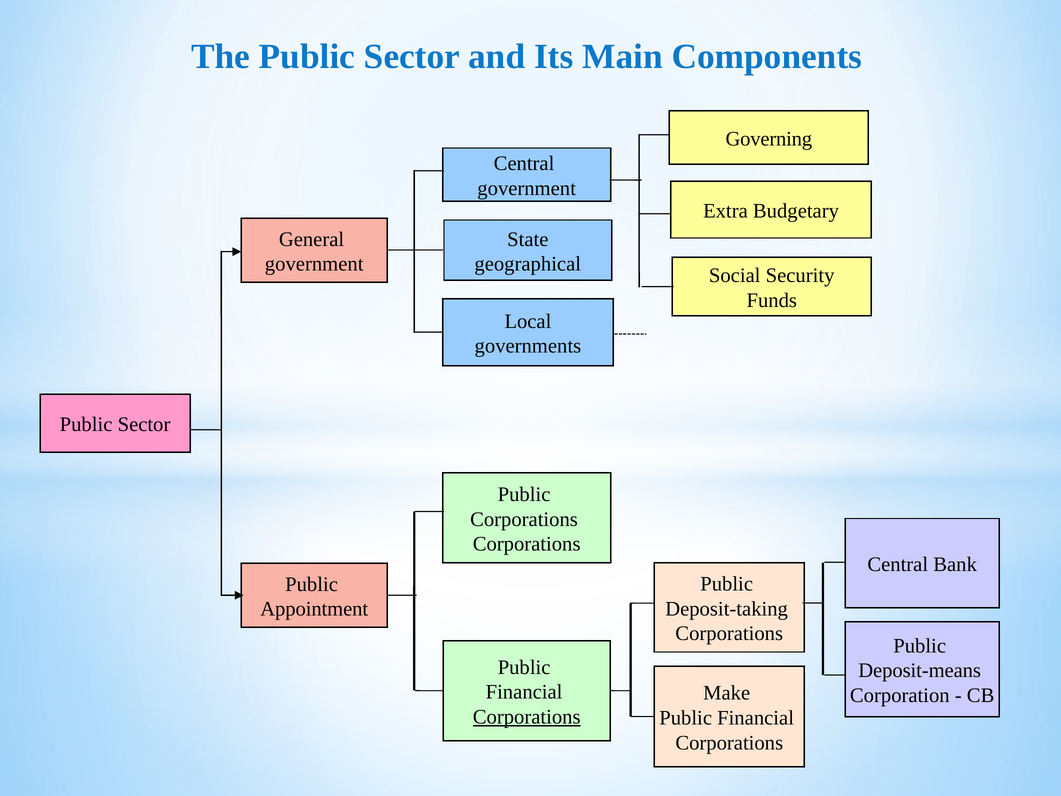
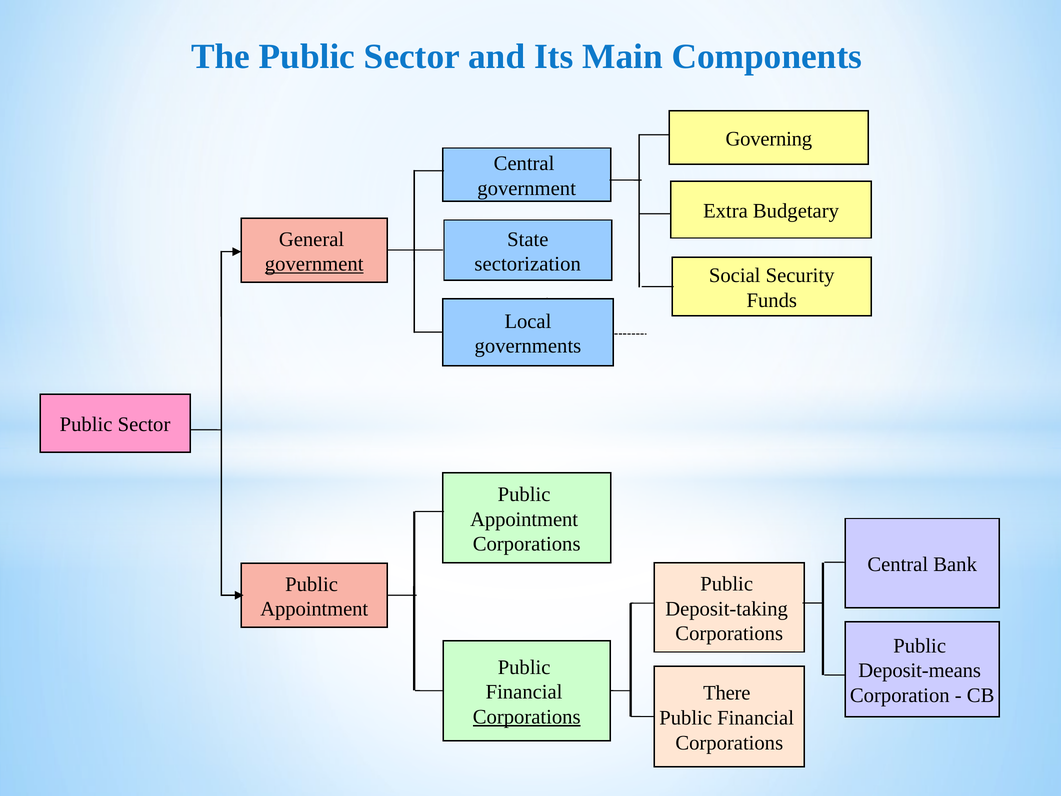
government at (314, 264) underline: none -> present
geographical: geographical -> sectorization
Corporations at (524, 519): Corporations -> Appointment
Make: Make -> There
